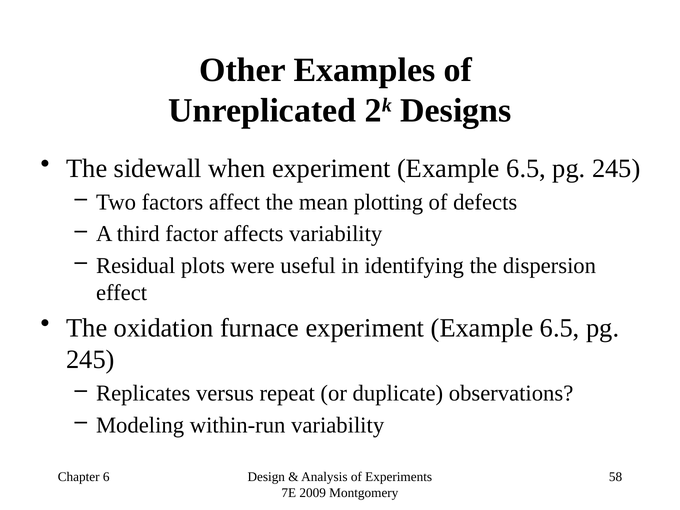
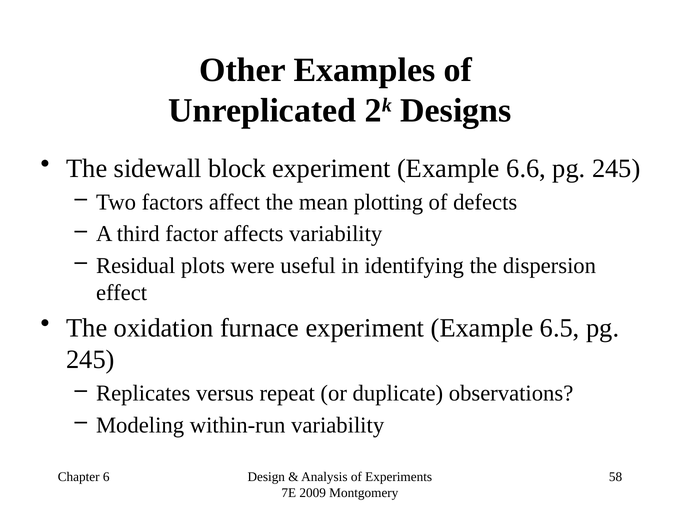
when: when -> block
6.5 at (526, 168): 6.5 -> 6.6
